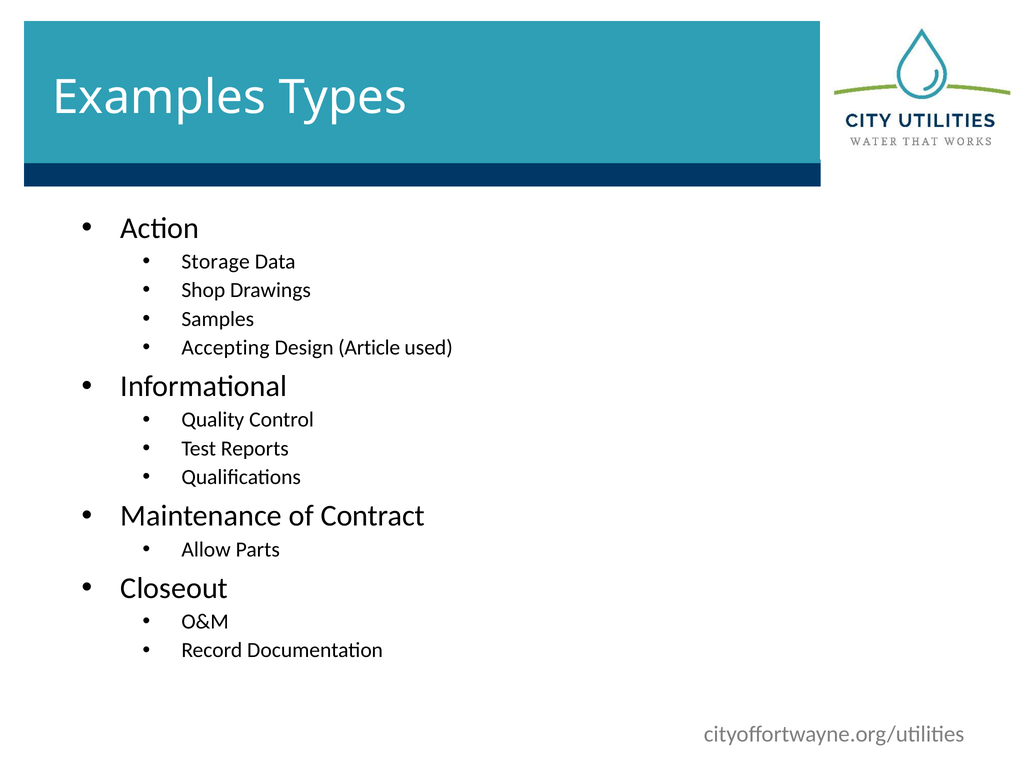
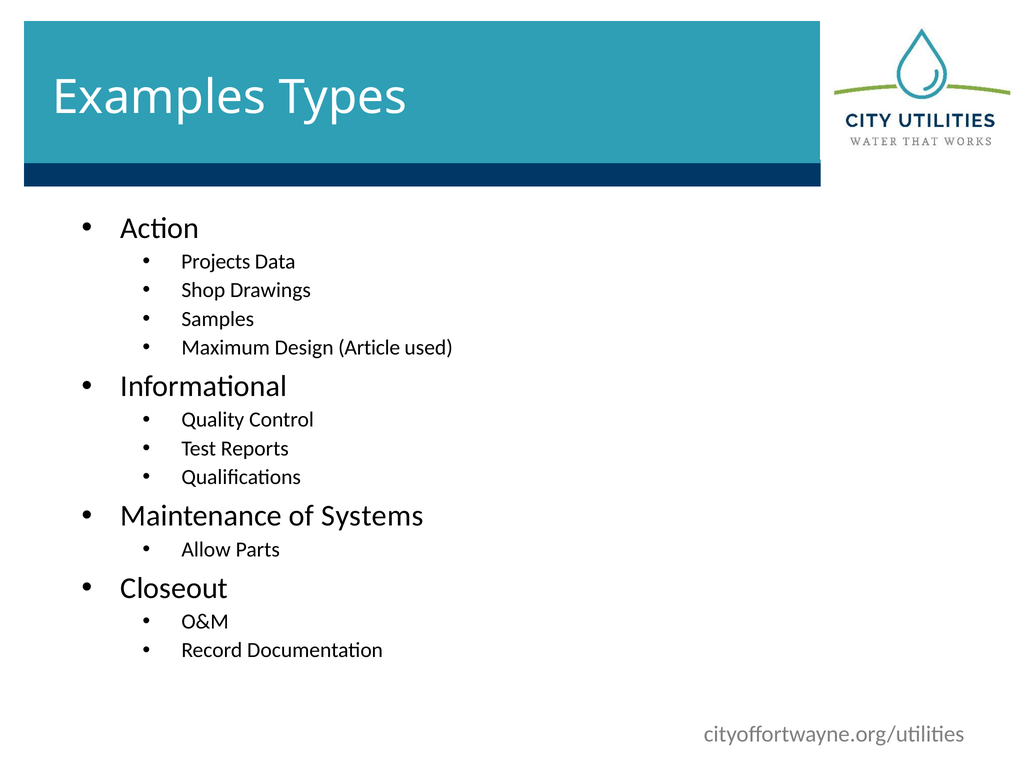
Storage: Storage -> Projects
Accepting: Accepting -> Maximum
Contract: Contract -> Systems
